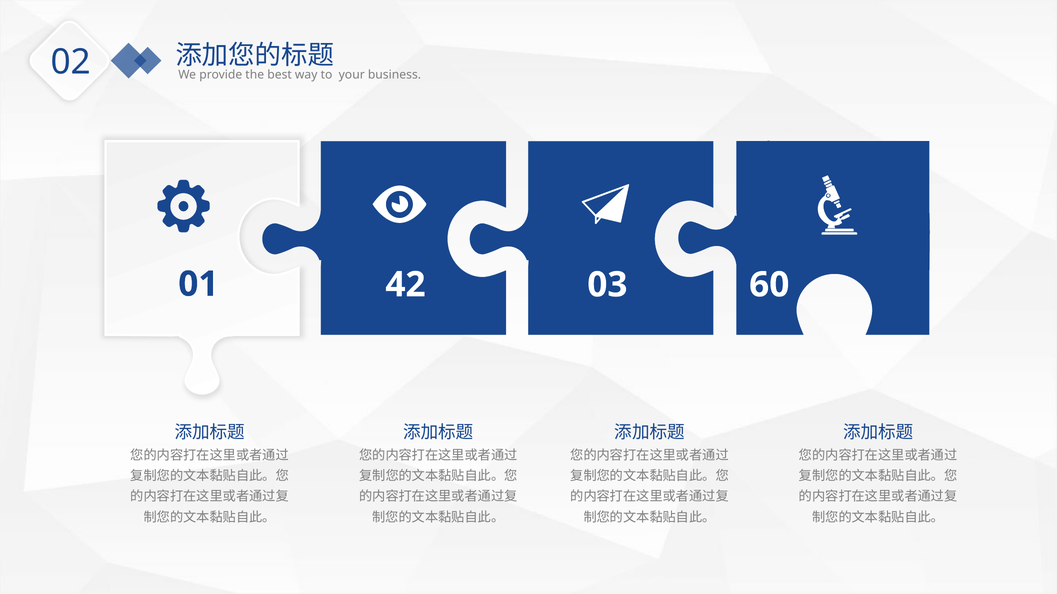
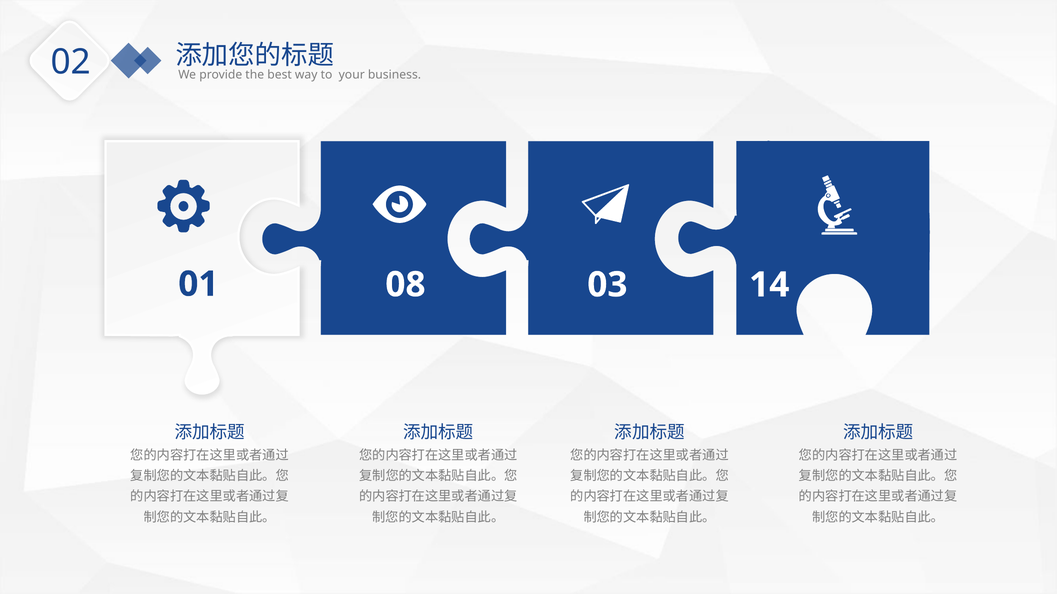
42: 42 -> 08
60: 60 -> 14
